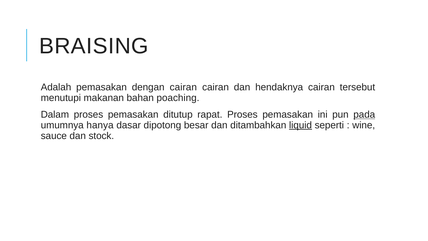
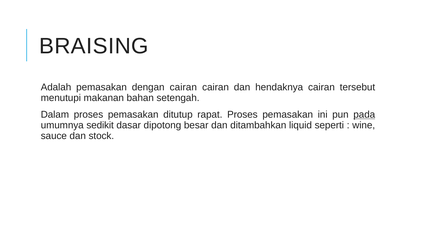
poaching: poaching -> setengah
hanya: hanya -> sedikit
liquid underline: present -> none
